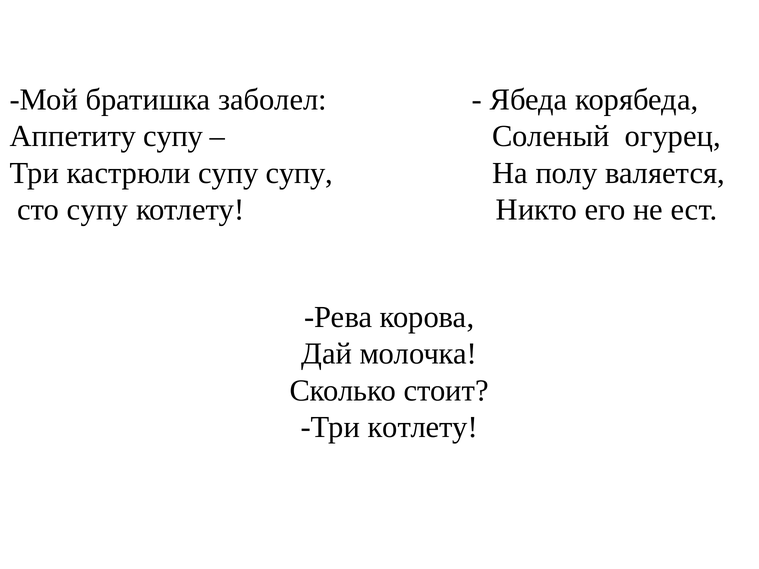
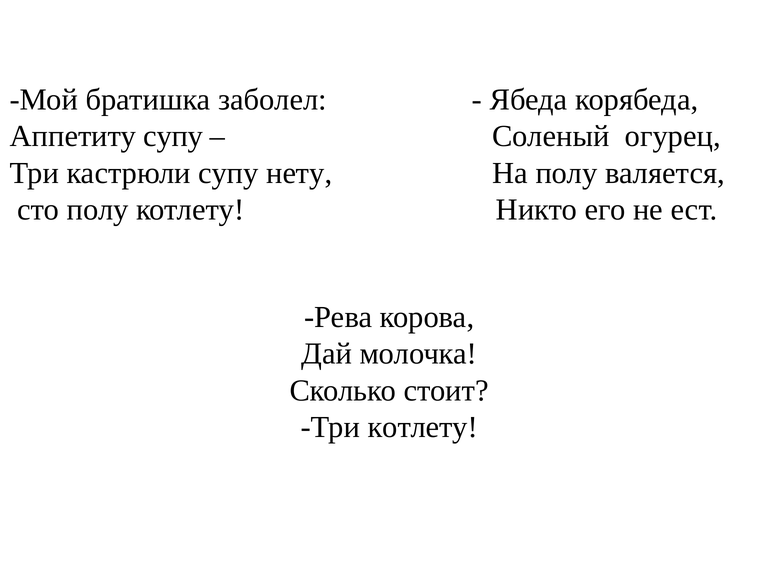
супу супу: супу -> нету
сто супу: супу -> полу
